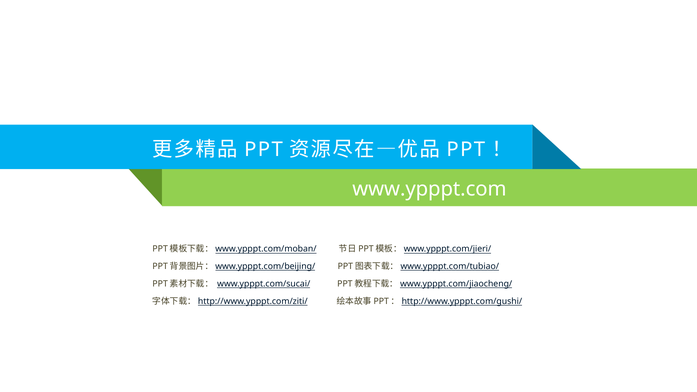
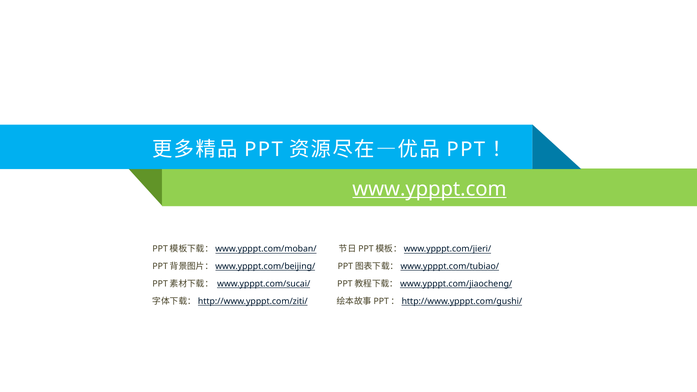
www.ypppt.com underline: none -> present
